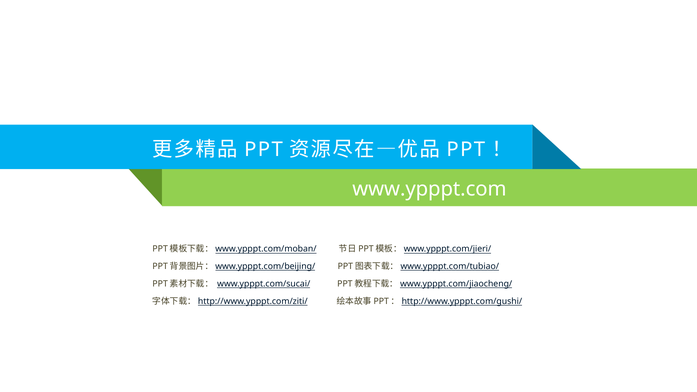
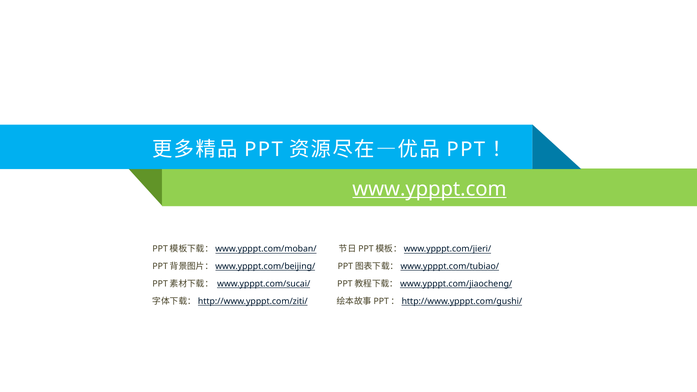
www.ypppt.com underline: none -> present
